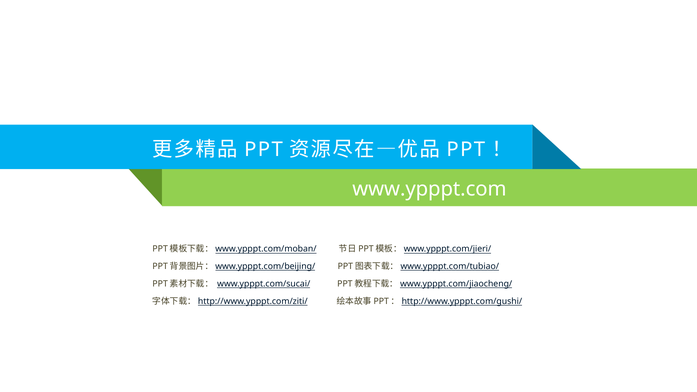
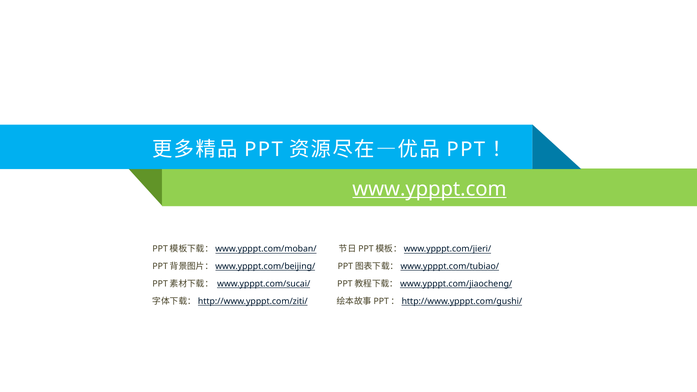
www.ypppt.com underline: none -> present
